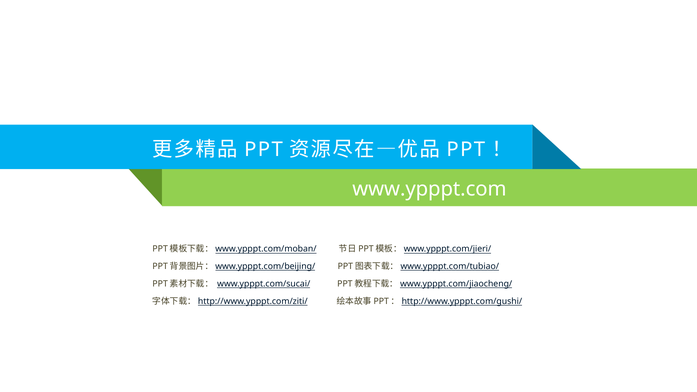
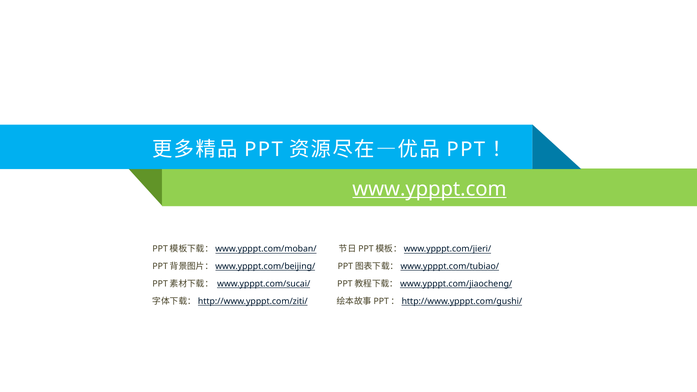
www.ypppt.com underline: none -> present
